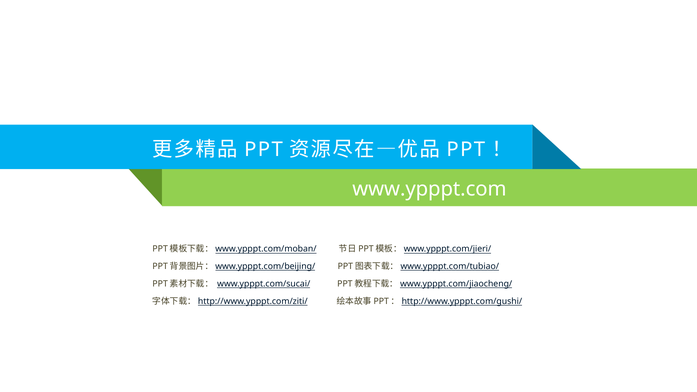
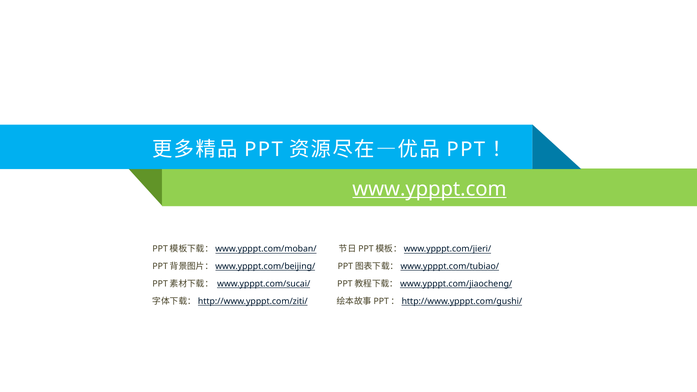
www.ypppt.com underline: none -> present
